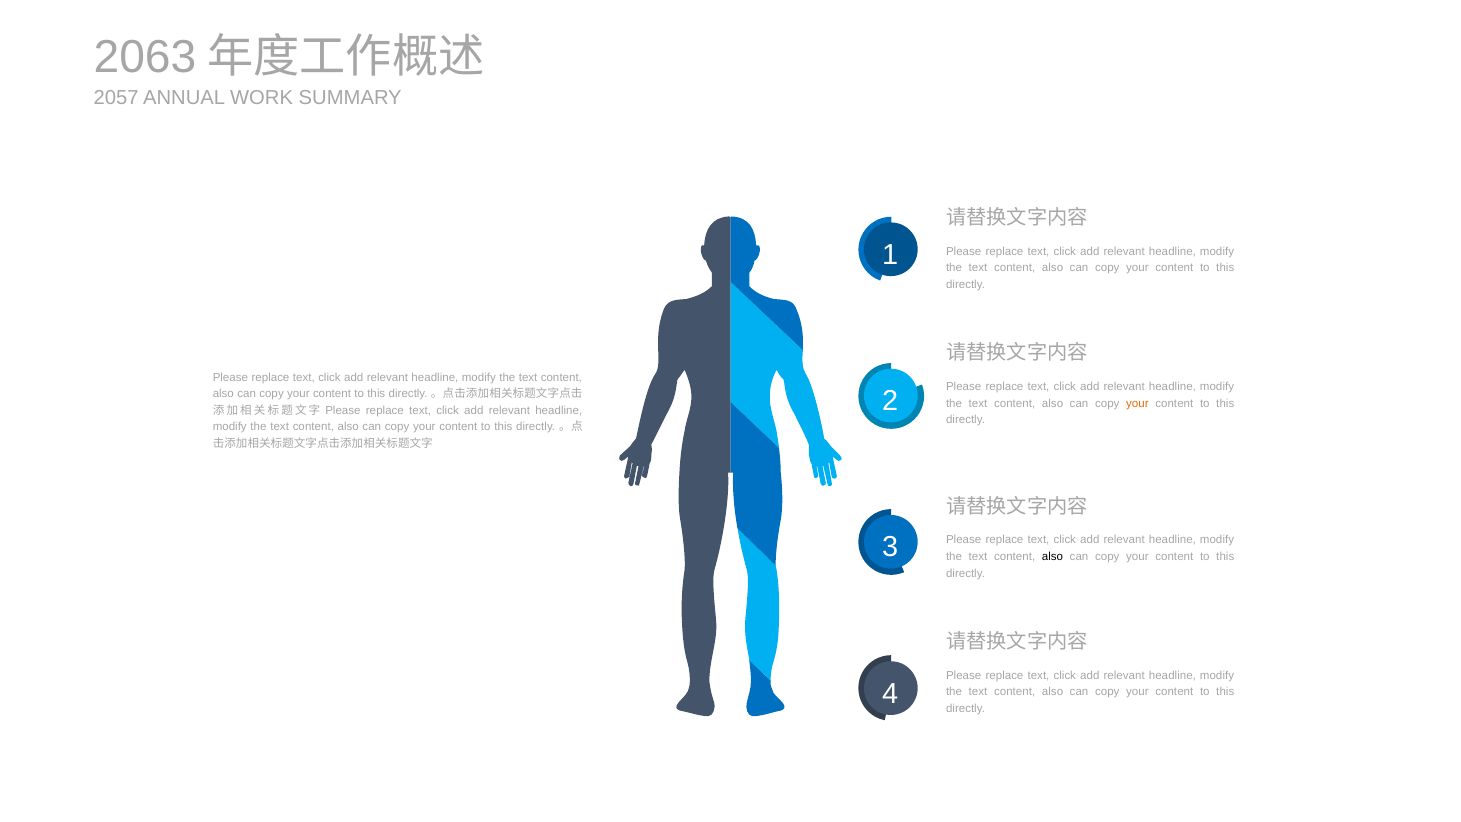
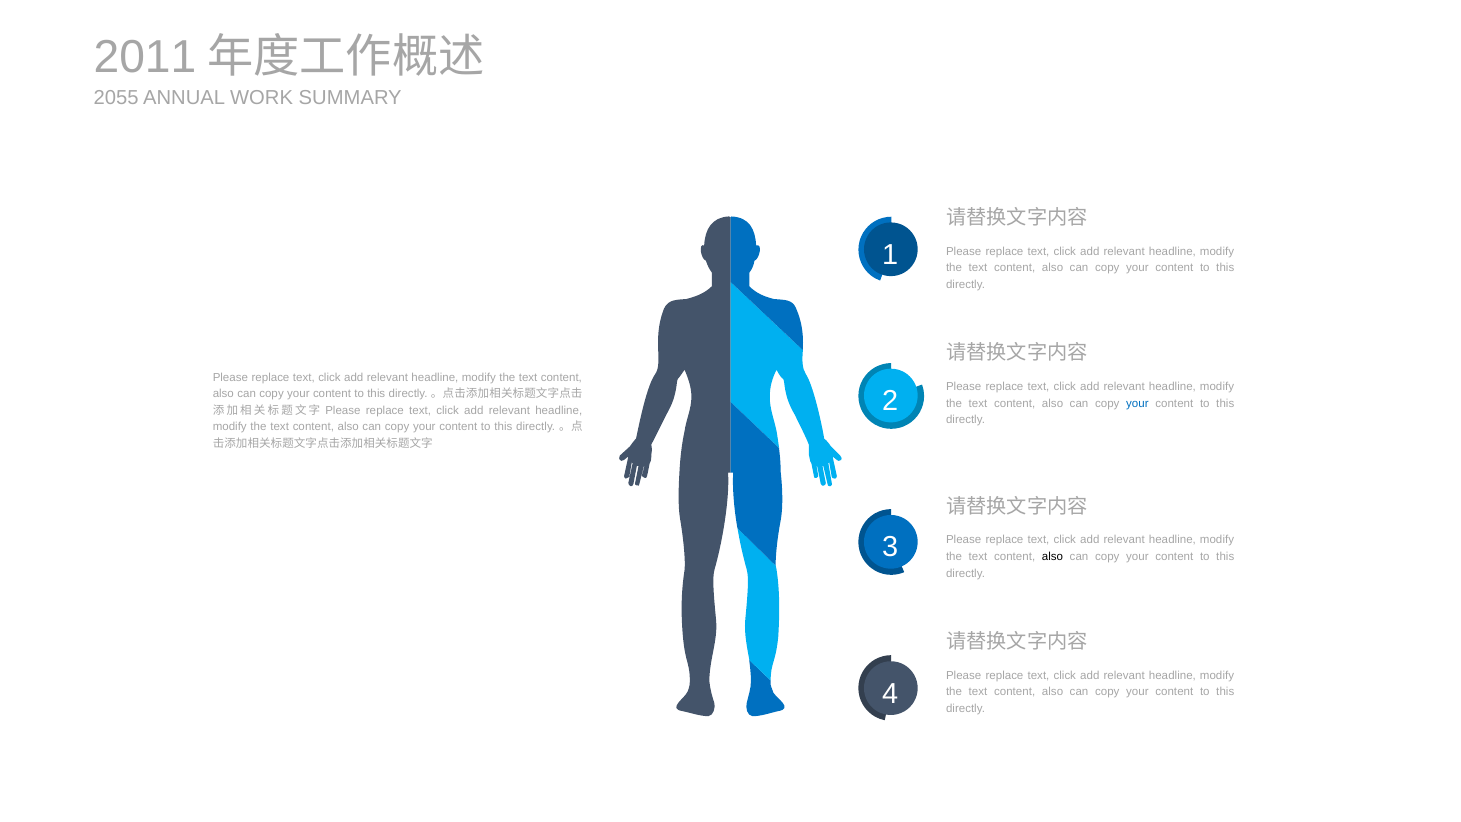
2063: 2063 -> 2011
2057: 2057 -> 2055
your at (1137, 403) colour: orange -> blue
